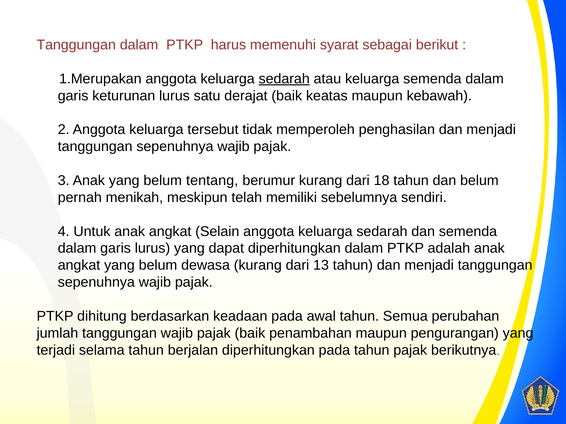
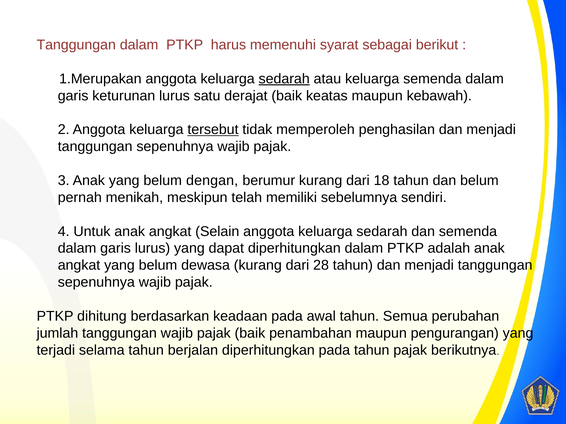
tersebut underline: none -> present
tentang: tentang -> dengan
13: 13 -> 28
